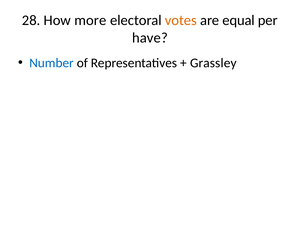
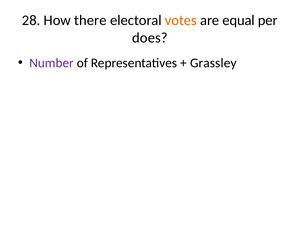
more: more -> there
have: have -> does
Number colour: blue -> purple
